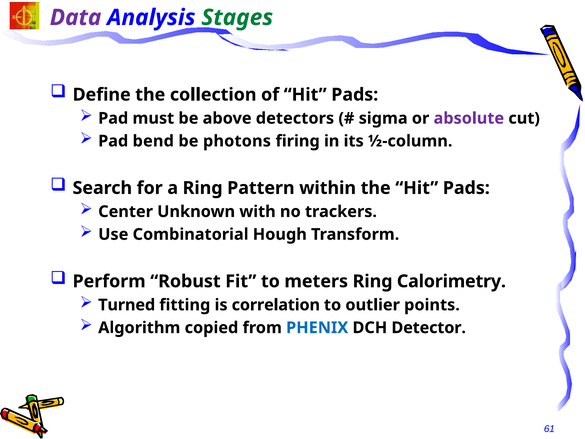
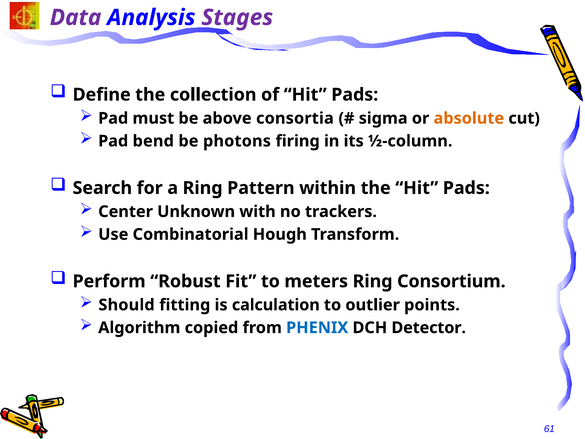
Stages colour: green -> purple
detectors: detectors -> consortia
absolute colour: purple -> orange
Calorimetry: Calorimetry -> Consortium
Turned: Turned -> Should
correlation: correlation -> calculation
